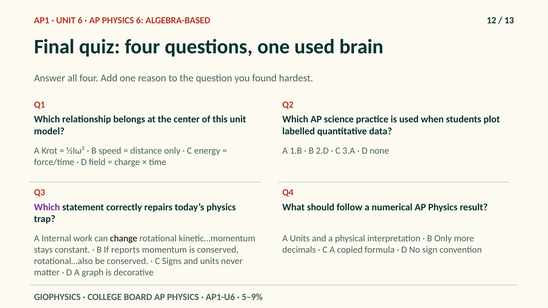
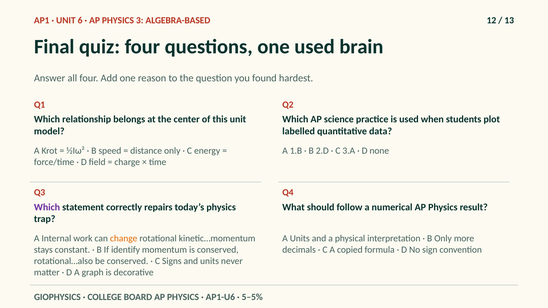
PHYSICS 6: 6 -> 3
change colour: black -> orange
reports: reports -> identify
5–9%: 5–9% -> 5–5%
